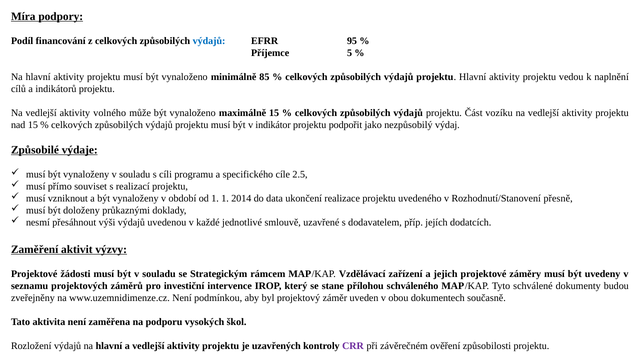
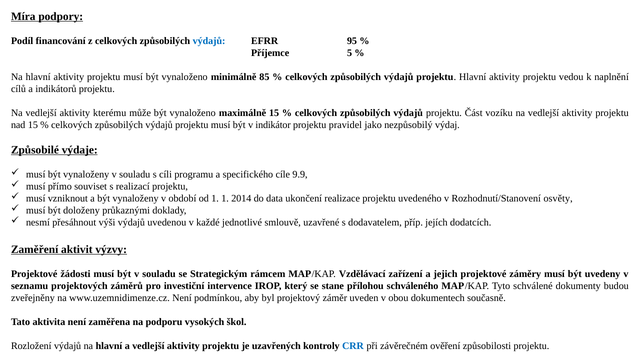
volného: volného -> kterému
podpořit: podpořit -> pravidel
2.5: 2.5 -> 9.9
přesně: přesně -> osvěty
CRR colour: purple -> blue
